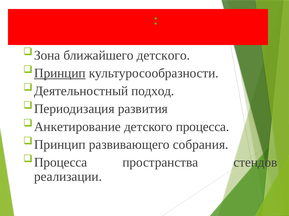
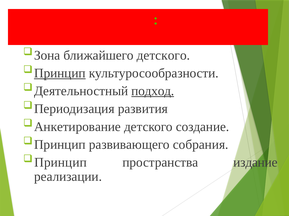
подход underline: none -> present
детского процесса: процесса -> создание
Процесса at (61, 163): Процесса -> Принцип
стендов: стендов -> издание
